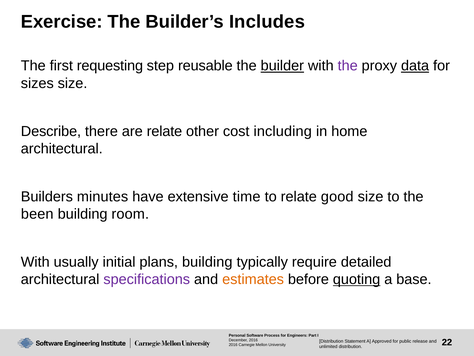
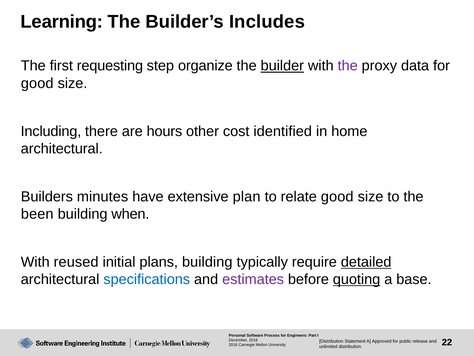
Exercise: Exercise -> Learning
reusable: reusable -> organize
data underline: present -> none
sizes at (37, 83): sizes -> good
Describe: Describe -> Including
are relate: relate -> hours
including: including -> identified
time: time -> plan
room: room -> when
usually: usually -> reused
detailed underline: none -> present
specifications colour: purple -> blue
estimates colour: orange -> purple
